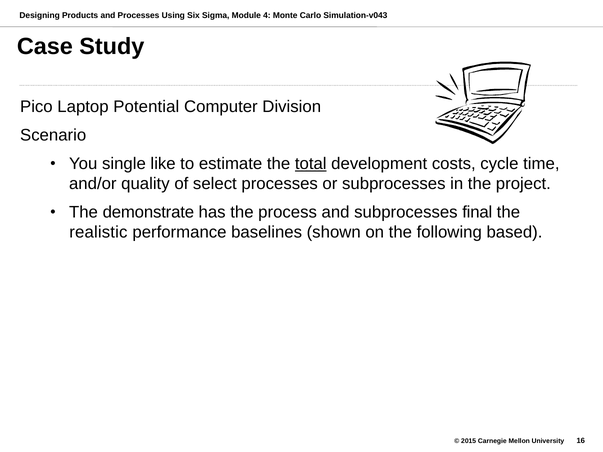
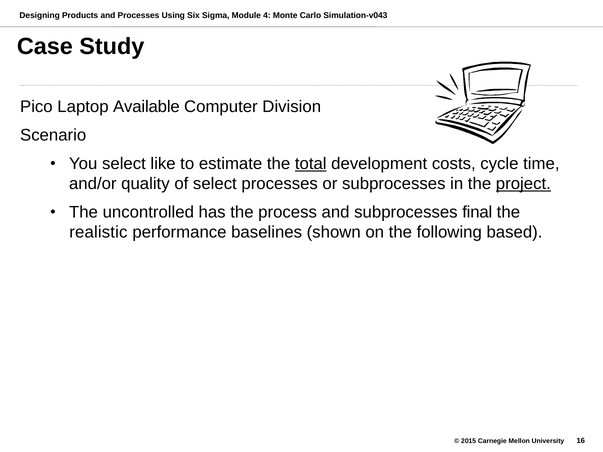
Potential: Potential -> Available
You single: single -> select
project underline: none -> present
demonstrate: demonstrate -> uncontrolled
